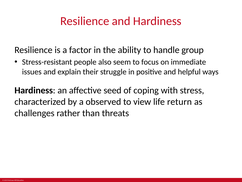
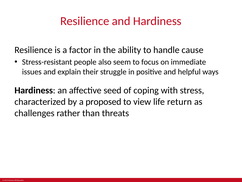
group: group -> cause
observed: observed -> proposed
